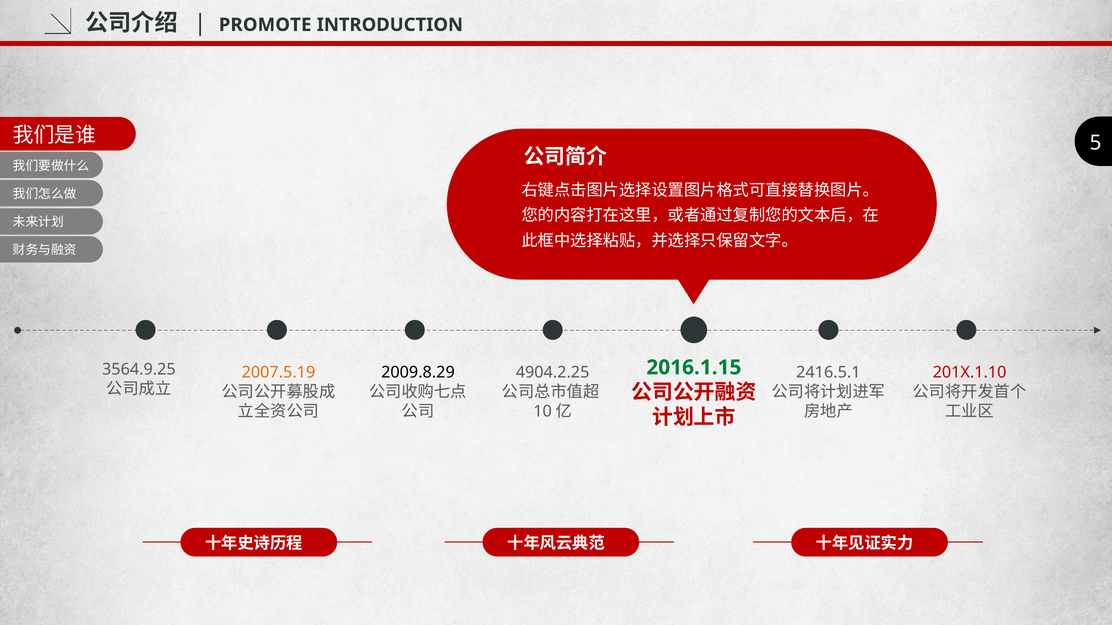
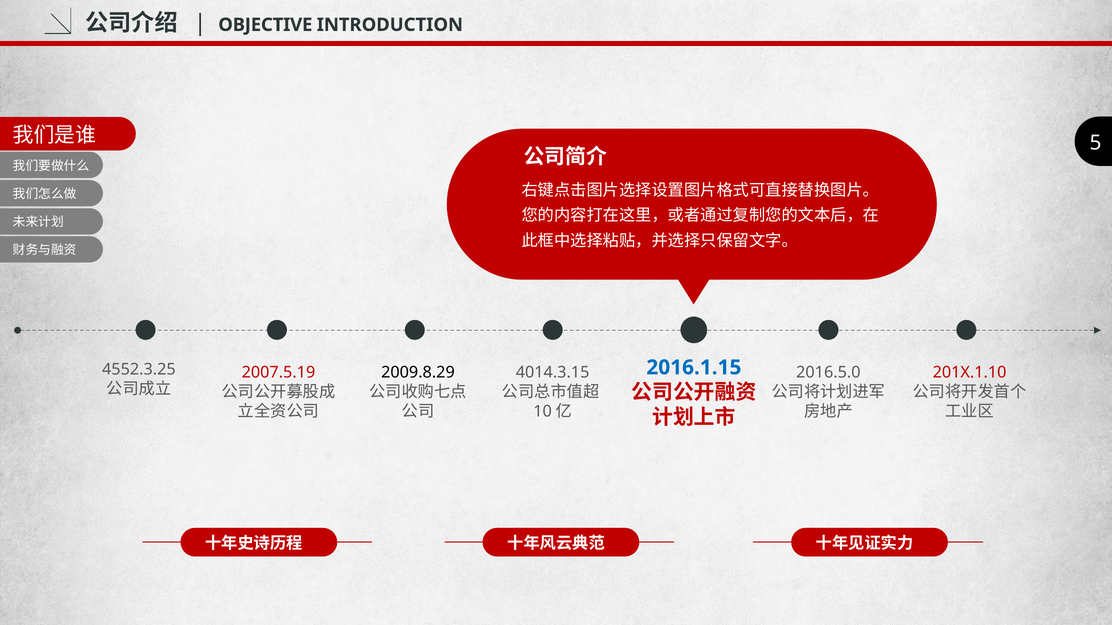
PROMOTE: PROMOTE -> OBJECTIVE
2016.1.15 colour: green -> blue
3564.9.25: 3564.9.25 -> 4552.3.25
2007.5.19 colour: orange -> red
4904.2.25: 4904.2.25 -> 4014.3.15
2416.5.1: 2416.5.1 -> 2016.5.0
